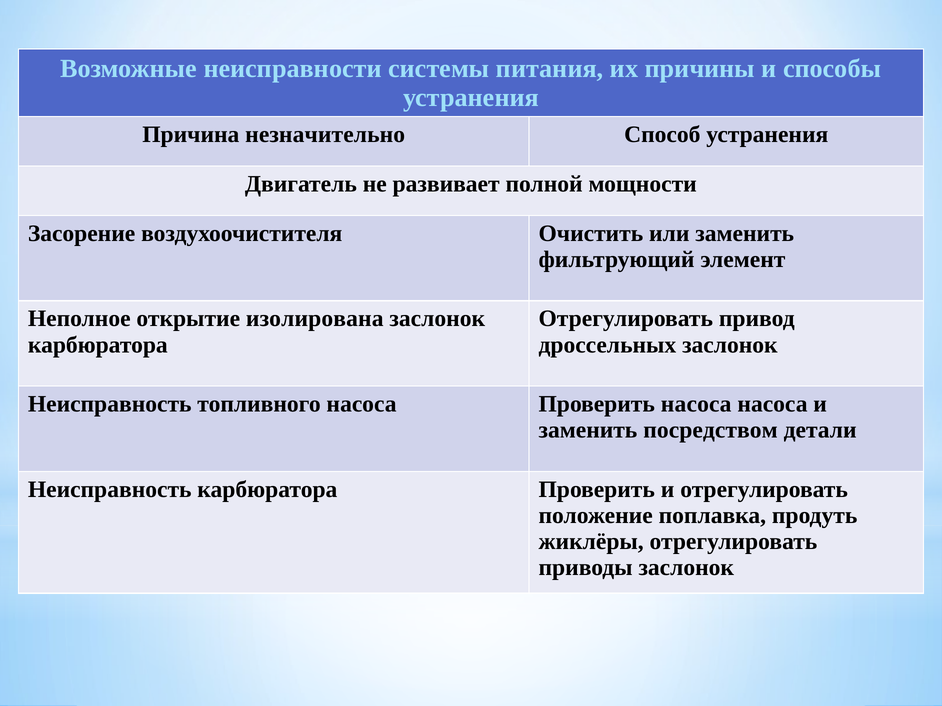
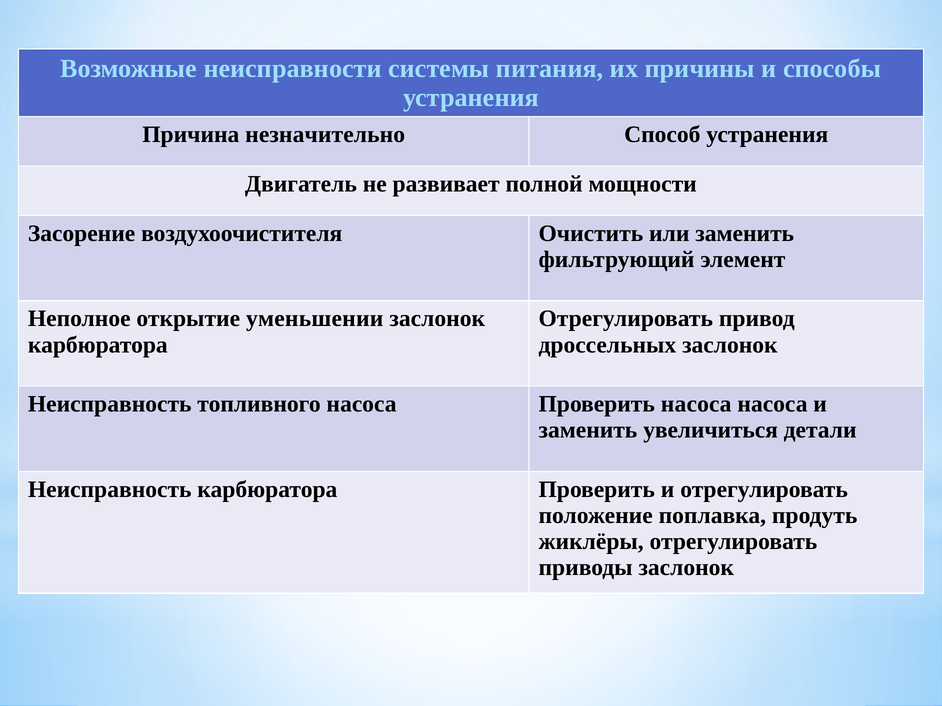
изолирована: изолирована -> уменьшении
посредством: посредством -> увеличиться
